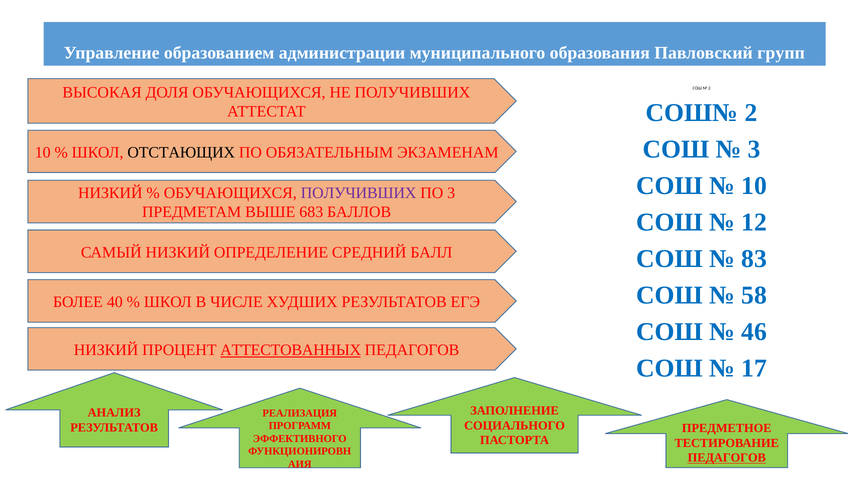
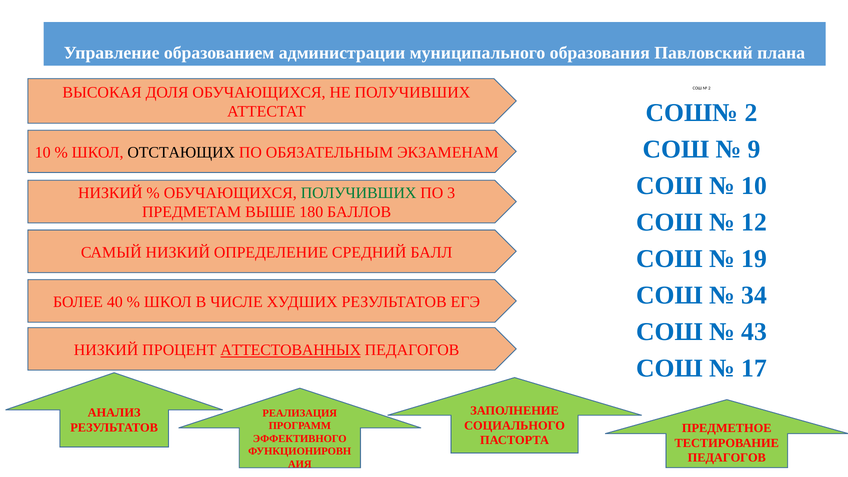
групп: групп -> плана
3 at (754, 149): 3 -> 9
ПОЛУЧИВШИХ at (359, 193) colour: purple -> green
683: 683 -> 180
83: 83 -> 19
58: 58 -> 34
46: 46 -> 43
ПЕДАГОГОВ at (727, 458) underline: present -> none
